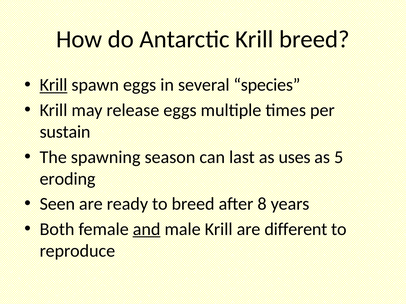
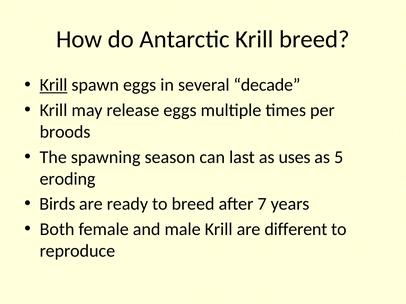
species: species -> decade
sustain: sustain -> broods
Seen: Seen -> Birds
8: 8 -> 7
and underline: present -> none
